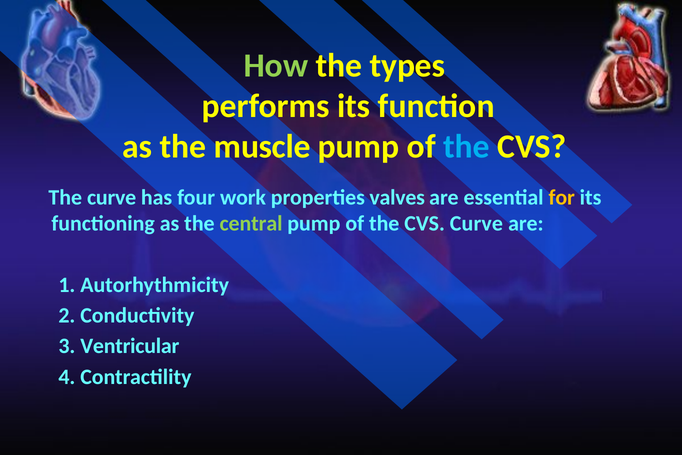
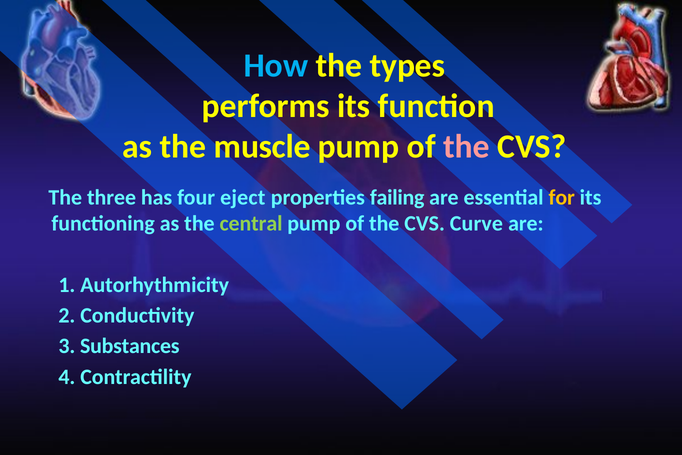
How colour: light green -> light blue
the at (467, 146) colour: light blue -> pink
The curve: curve -> three
work: work -> eject
valves: valves -> failing
Ventricular: Ventricular -> Substances
